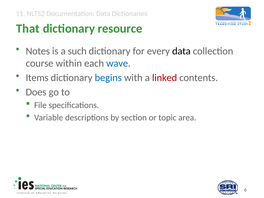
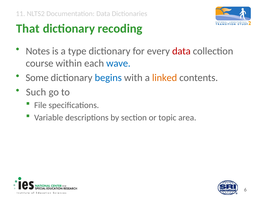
resource: resource -> recoding
such: such -> type
data at (181, 51) colour: black -> red
Items: Items -> Some
linked colour: red -> orange
Does: Does -> Such
